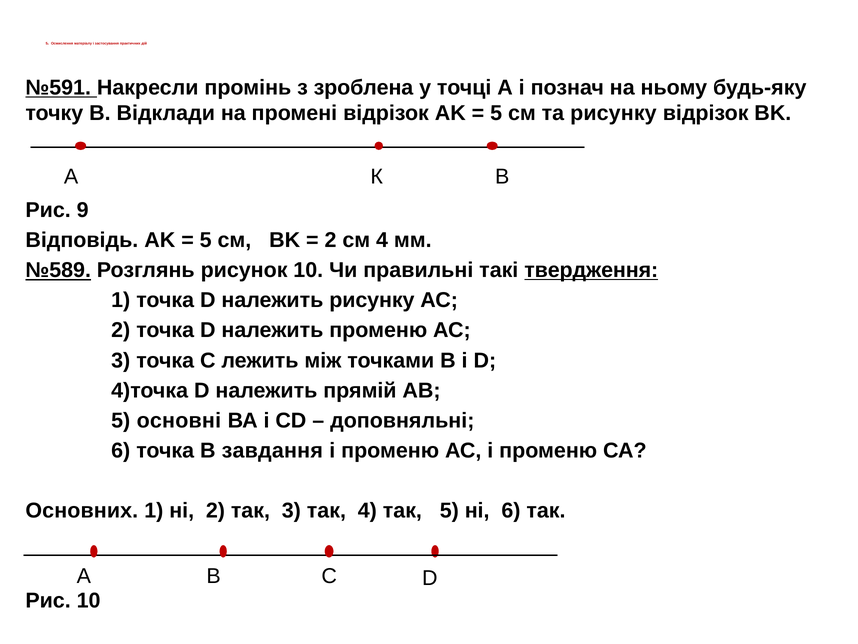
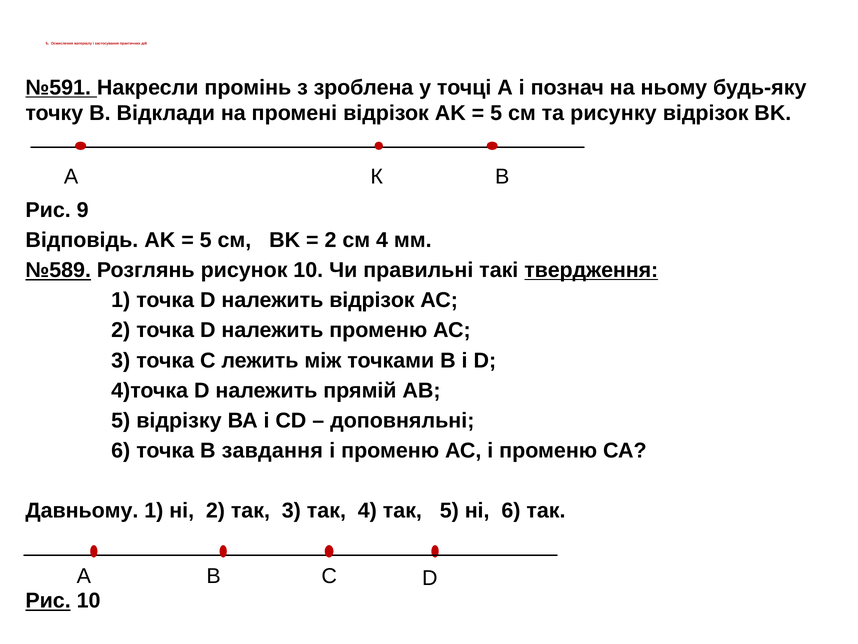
належить рисунку: рисунку -> відрізок
основні: основні -> відрізку
Основних: Основних -> Давньому
Рис at (48, 600) underline: none -> present
